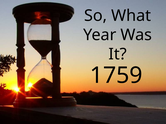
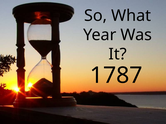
1759: 1759 -> 1787
